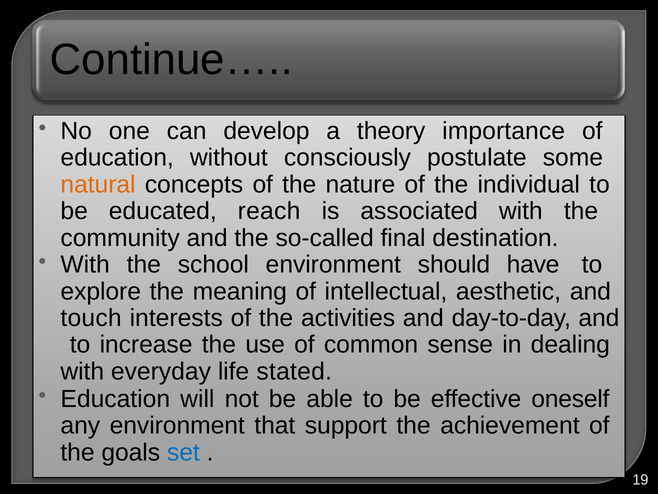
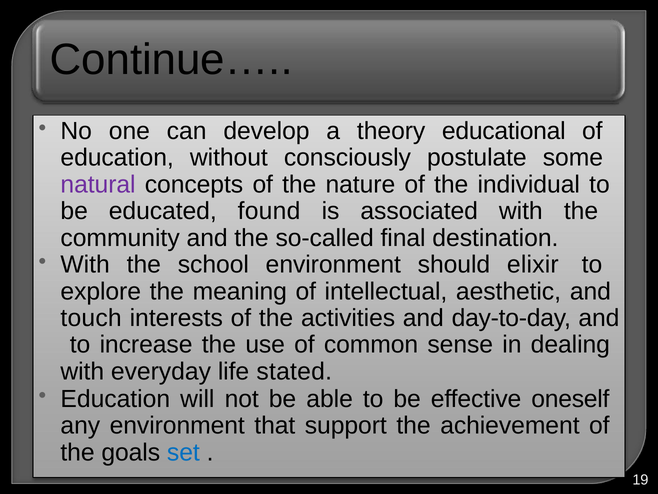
importance: importance -> educational
natural colour: orange -> purple
reach: reach -> found
have: have -> elixir
